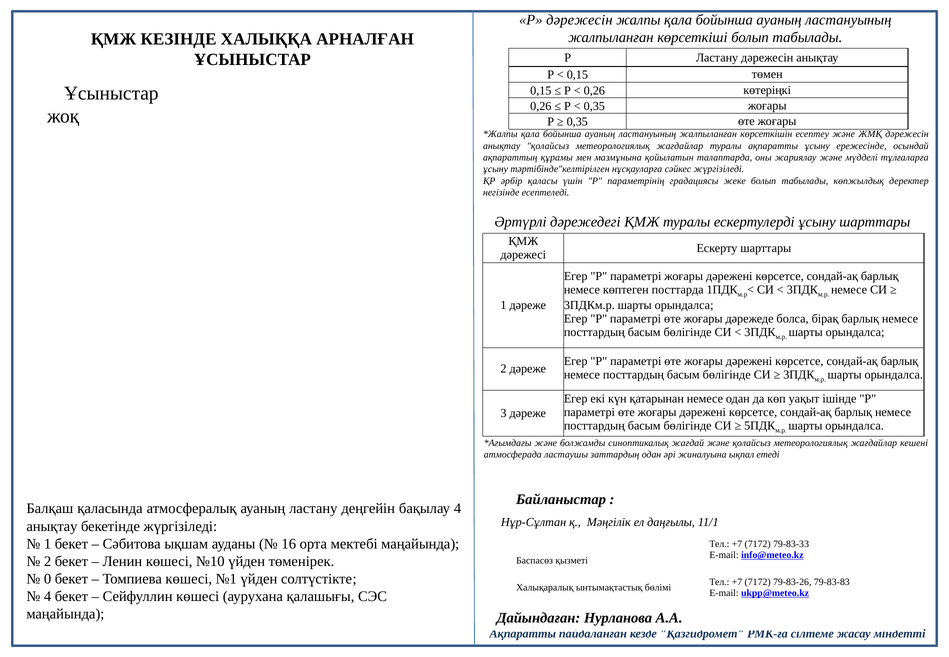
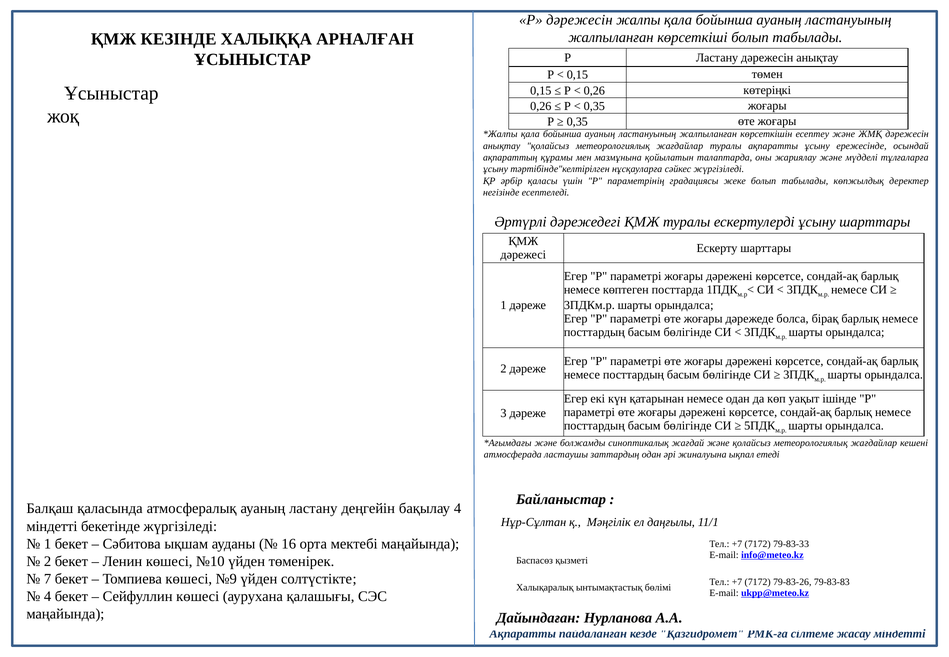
анықтау at (52, 526): анықтау -> міндетті
0: 0 -> 7
№1: №1 -> №9
